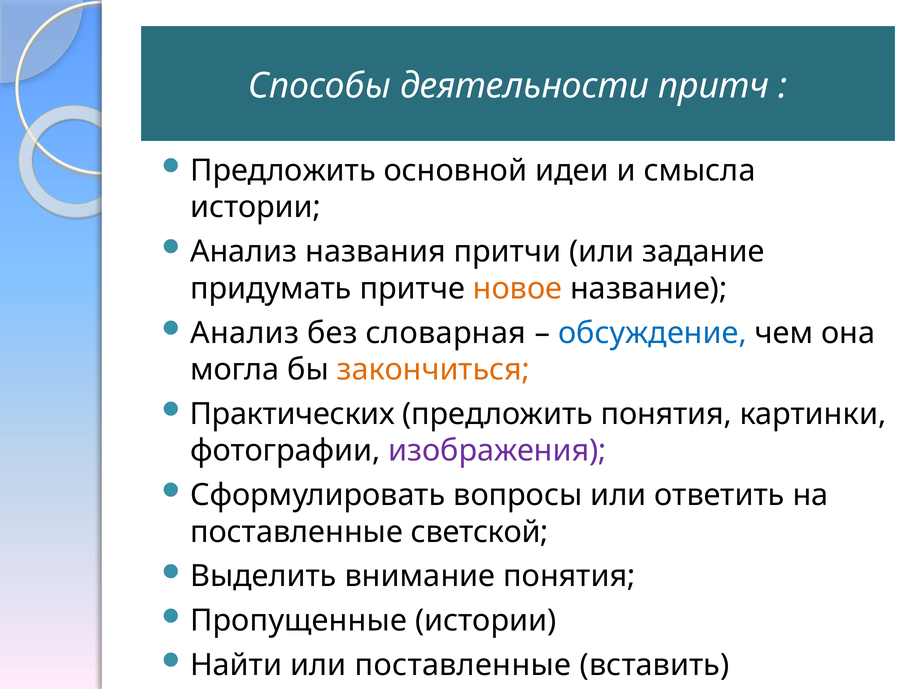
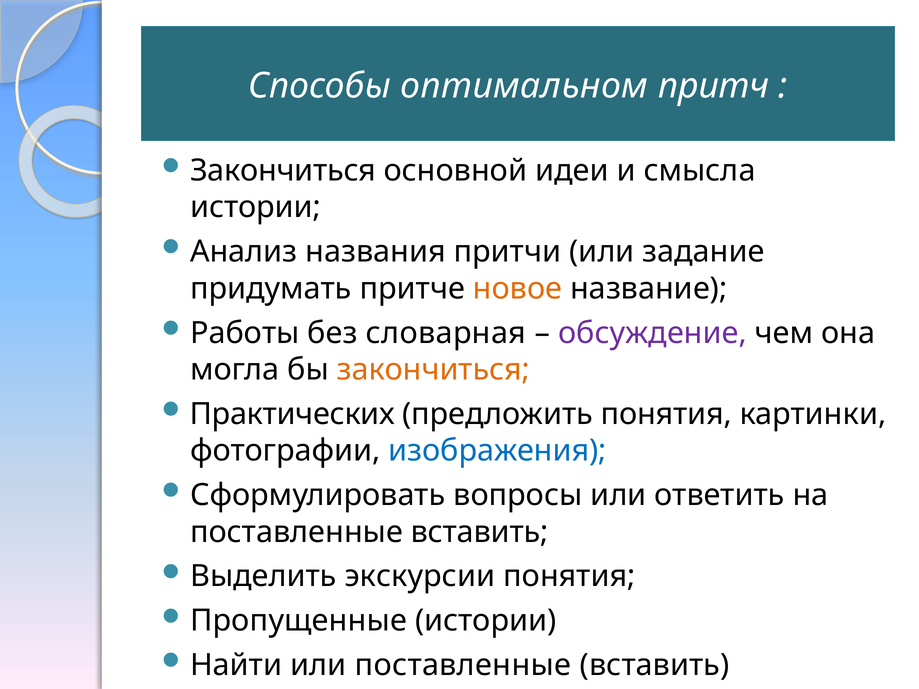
деятельности: деятельности -> оптимальном
Предложить at (283, 171): Предложить -> Закончиться
Анализ at (245, 333): Анализ -> Работы
обсуждение colour: blue -> purple
изображения colour: purple -> blue
светской at (480, 532): светской -> вставить
внимание: внимание -> экскурсии
